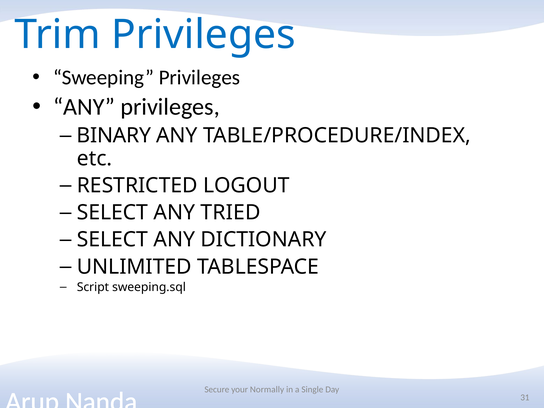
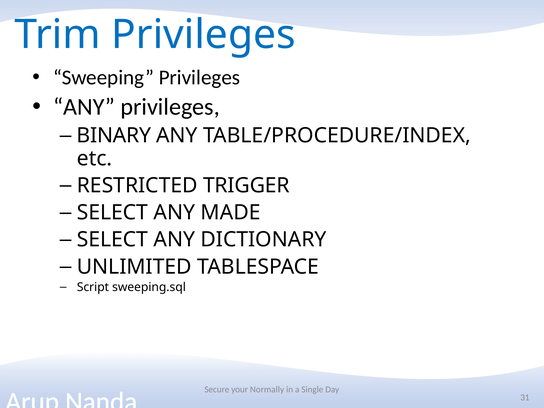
LOGOUT: LOGOUT -> TRIGGER
TRIED: TRIED -> MADE
